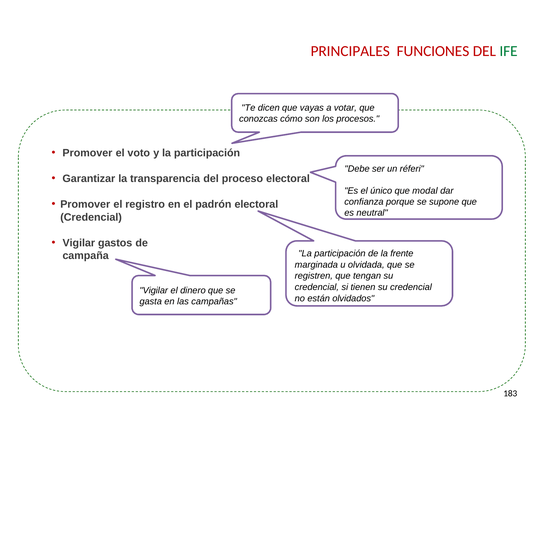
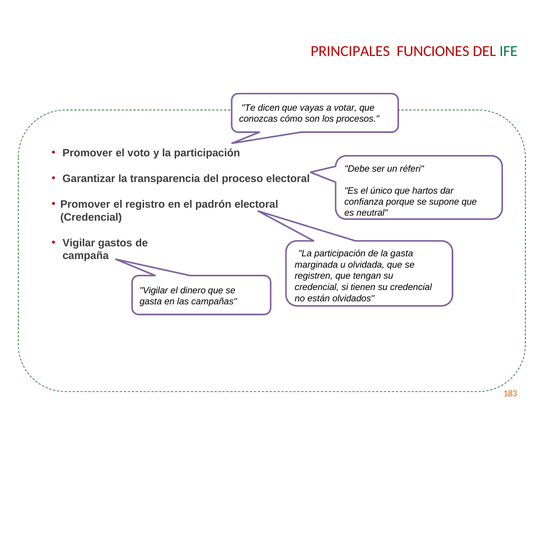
modal: modal -> hartos
la frente: frente -> gasta
183 colour: black -> orange
